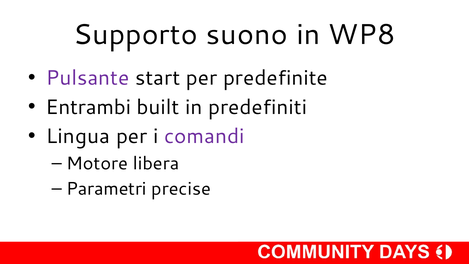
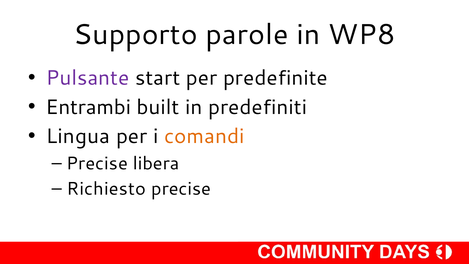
suono: suono -> parole
comandi colour: purple -> orange
Motore at (97, 163): Motore -> Precise
Parametri: Parametri -> Richiesto
